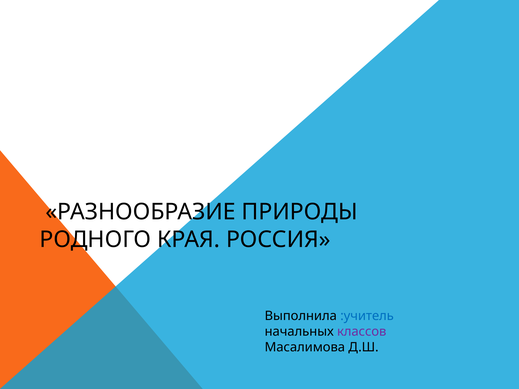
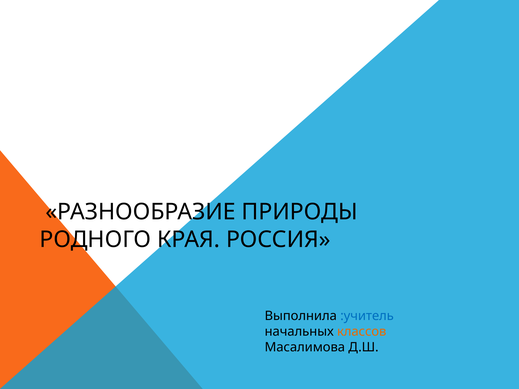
классов colour: purple -> orange
